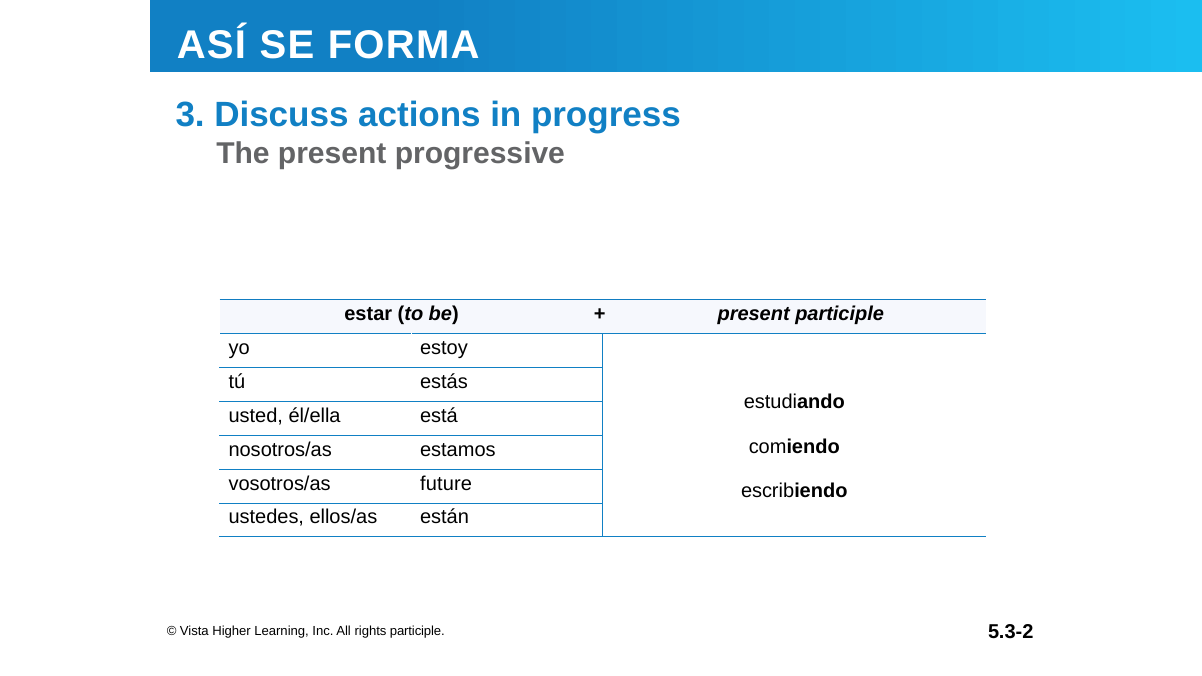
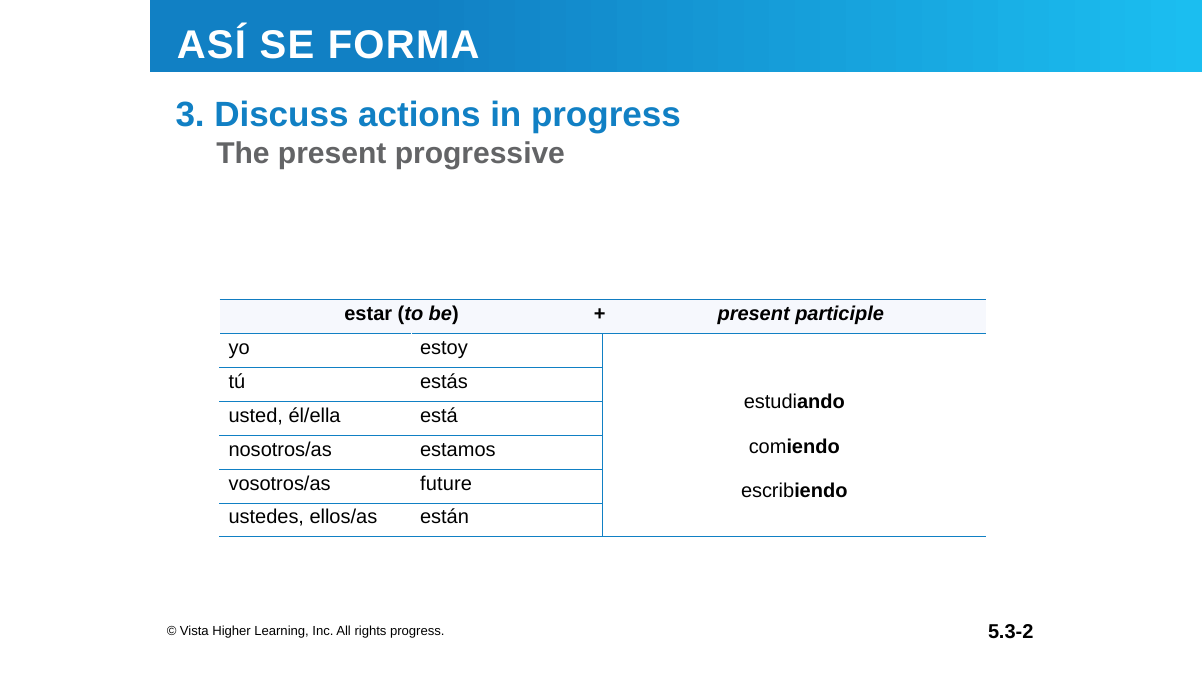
rights participle: participle -> progress
